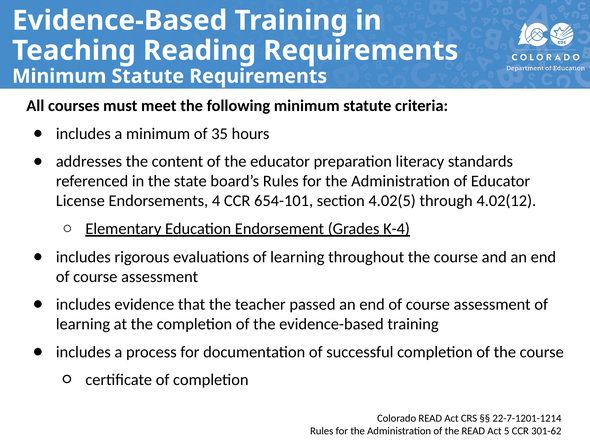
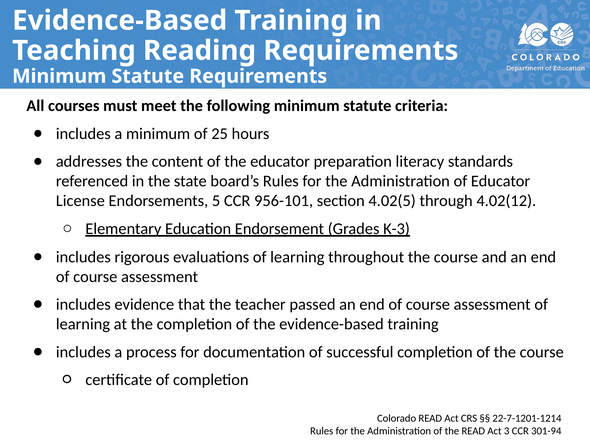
35: 35 -> 25
4: 4 -> 5
654-101: 654-101 -> 956-101
K-4: K-4 -> K-3
5: 5 -> 3
301-62: 301-62 -> 301-94
